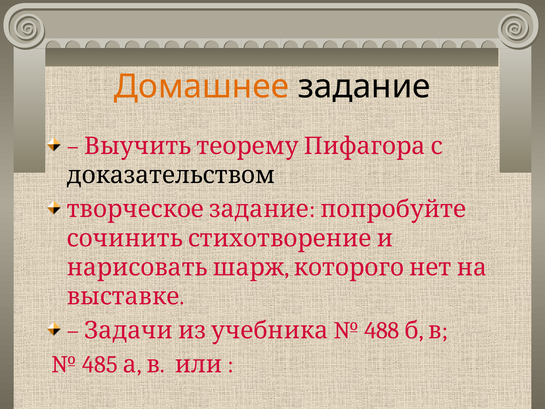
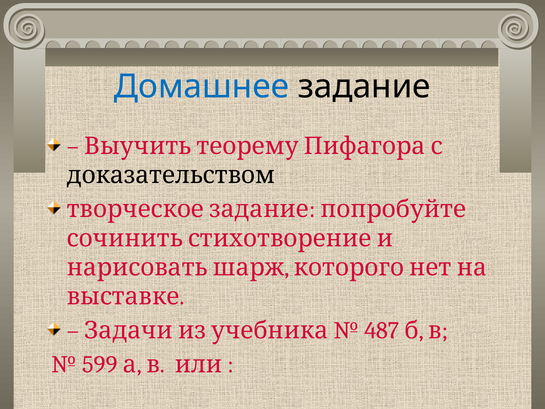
Домашнее colour: orange -> blue
488: 488 -> 487
485: 485 -> 599
